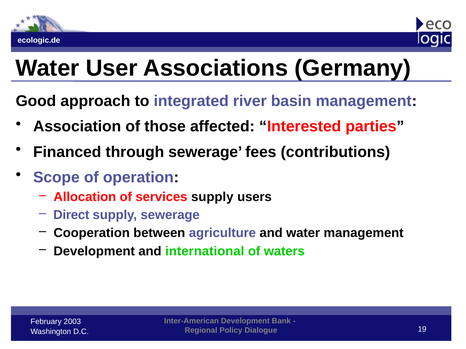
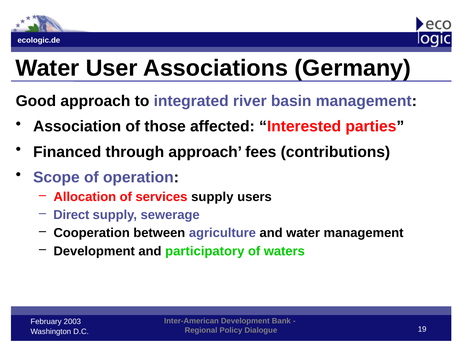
through sewerage: sewerage -> approach
international: international -> participatory
